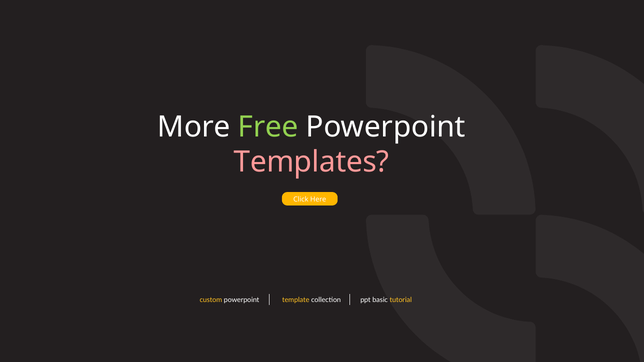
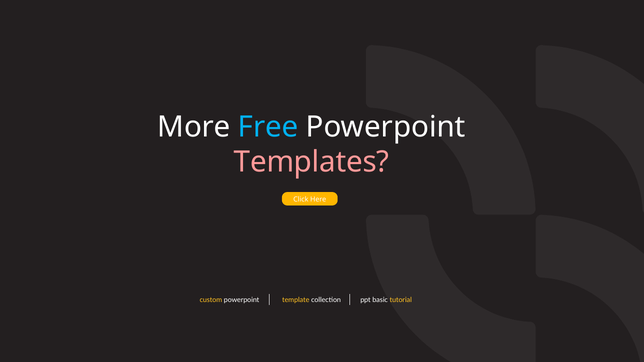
Free colour: light green -> light blue
